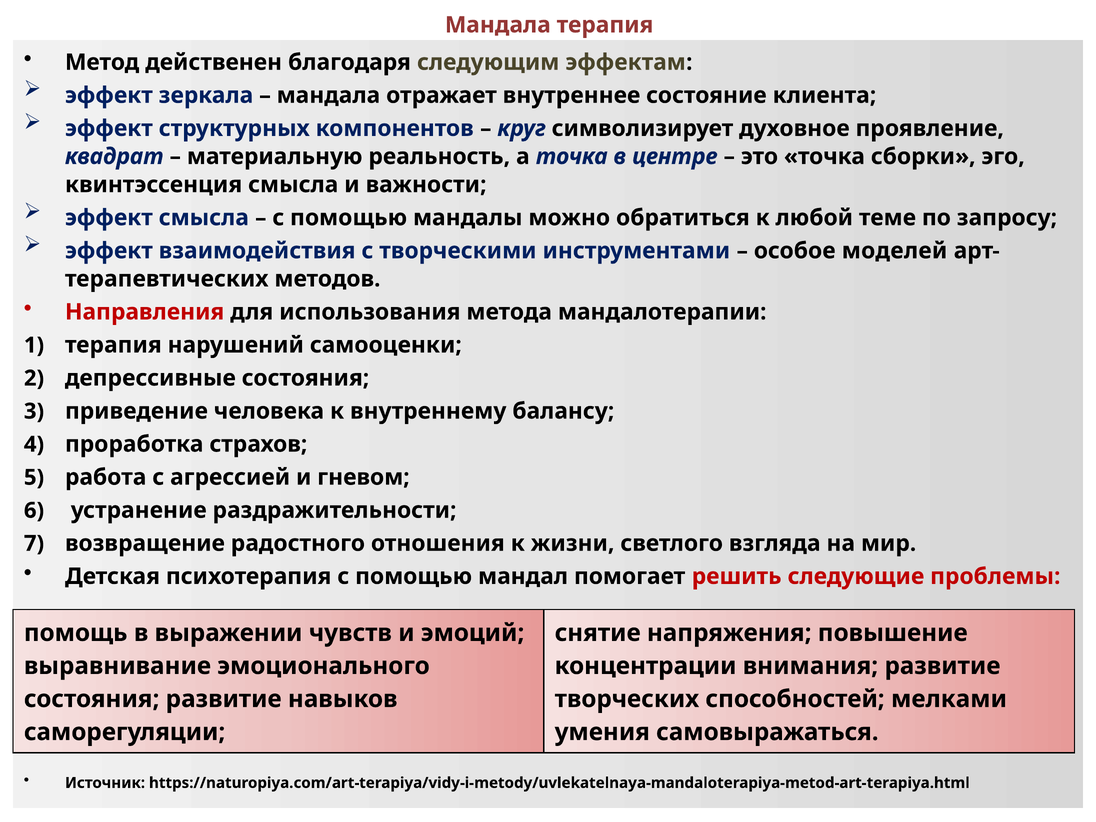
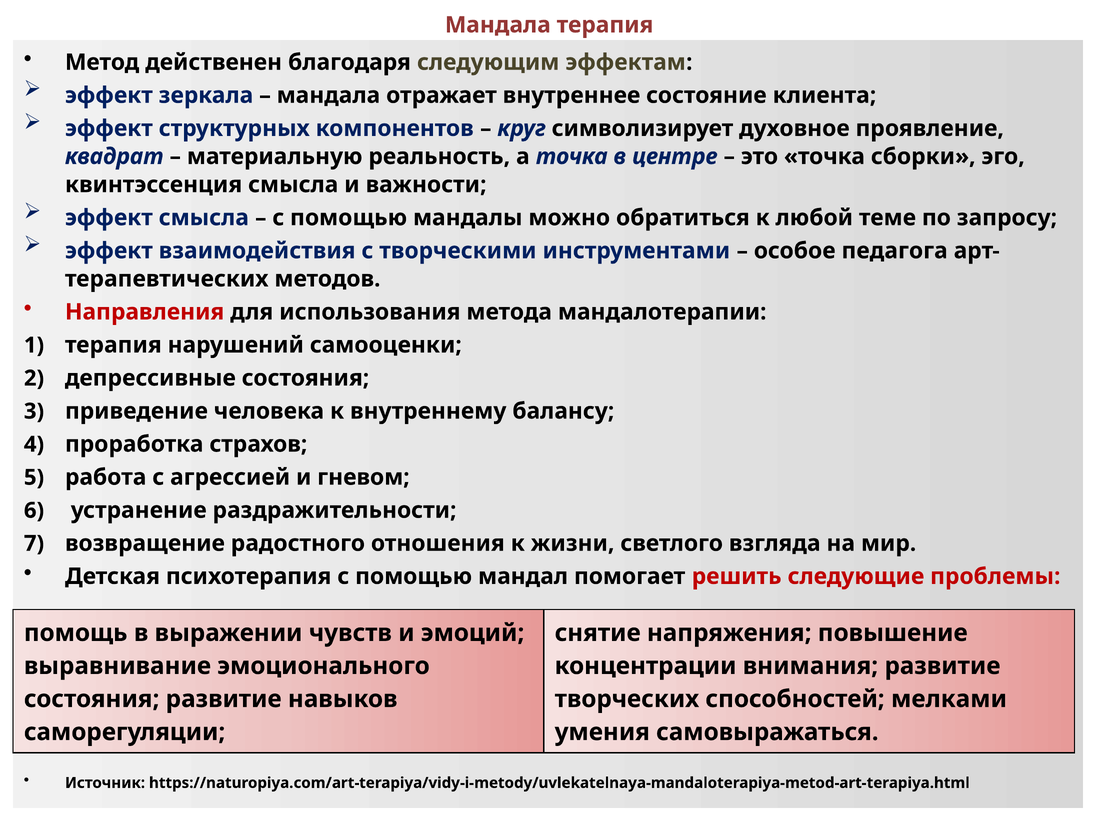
моделей: моделей -> педагога
